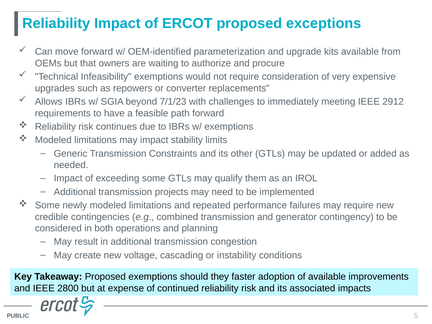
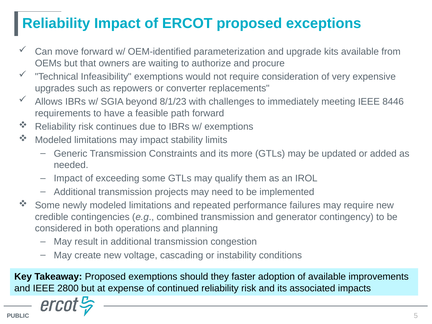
7/1/23: 7/1/23 -> 8/1/23
2912: 2912 -> 8446
other: other -> more
